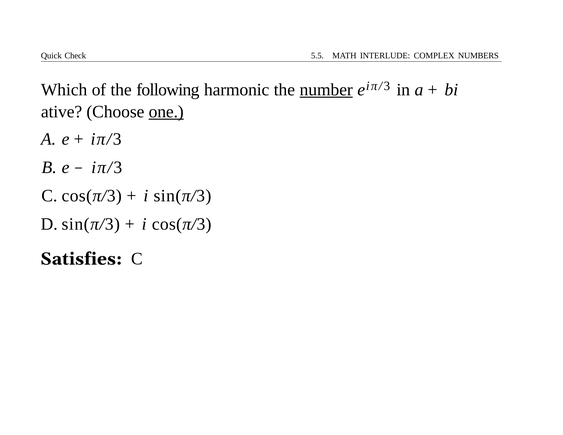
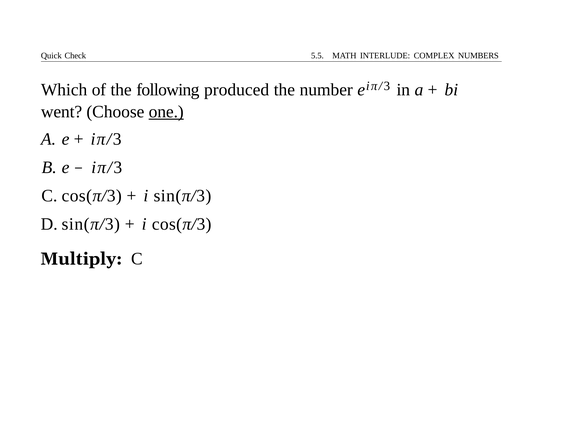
harmonic: harmonic -> produced
number underline: present -> none
ative: ative -> went
Satisfies: Satisfies -> Multiply
